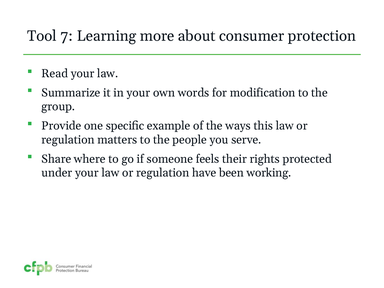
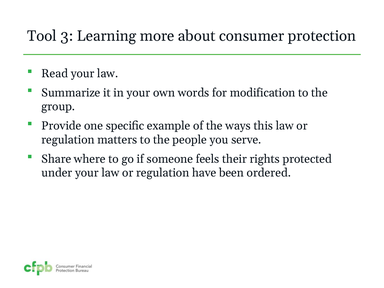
7: 7 -> 3
working: working -> ordered
